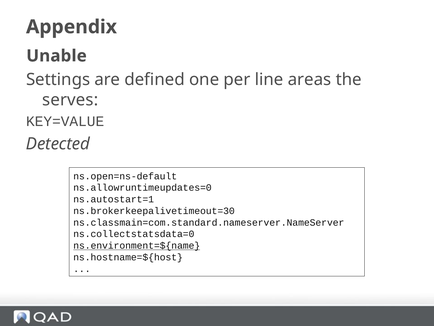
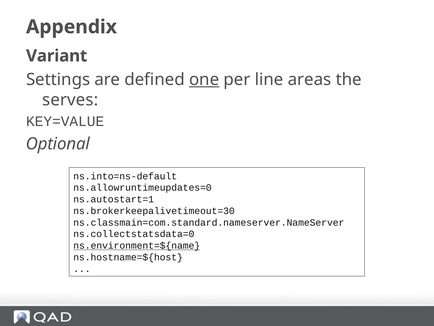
Unable: Unable -> Variant
one underline: none -> present
Detected: Detected -> Optional
ns.open=ns-default: ns.open=ns-default -> ns.into=ns-default
